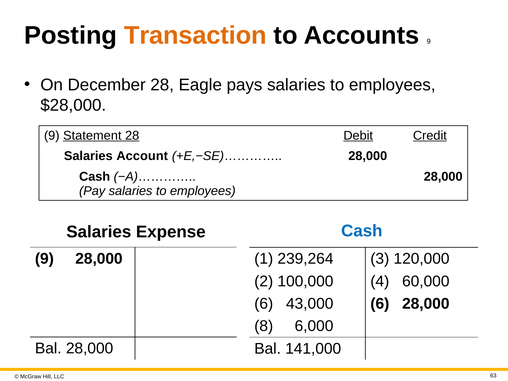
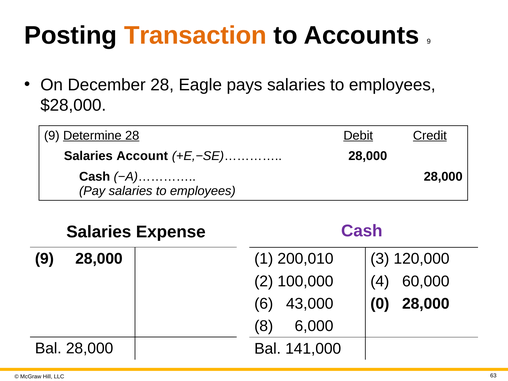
Statement: Statement -> Determine
Cash at (362, 231) colour: blue -> purple
239,264: 239,264 -> 200,010
43,000 6: 6 -> 0
